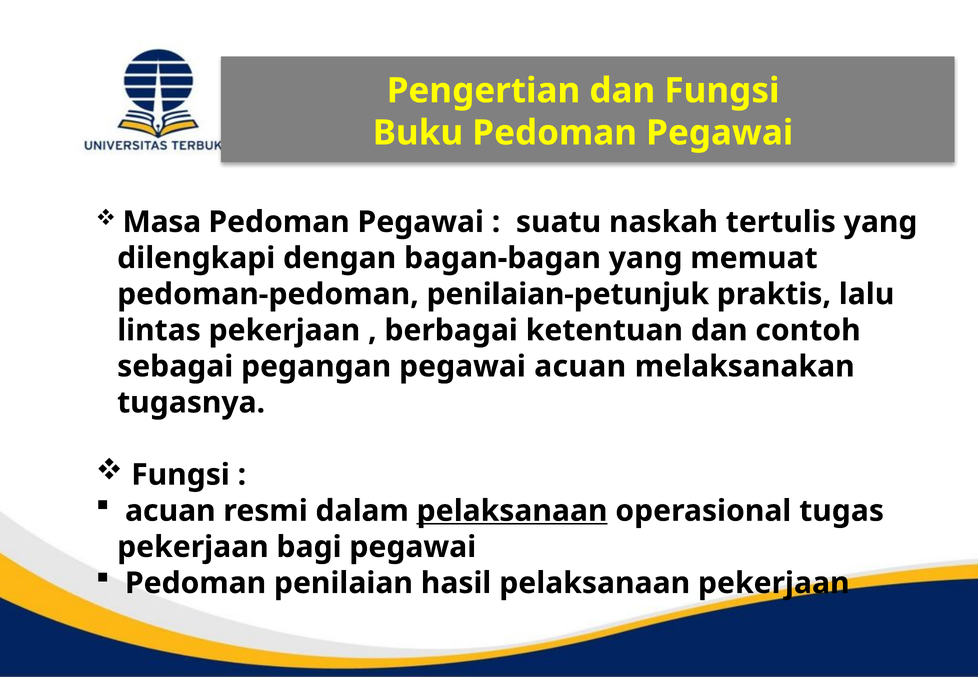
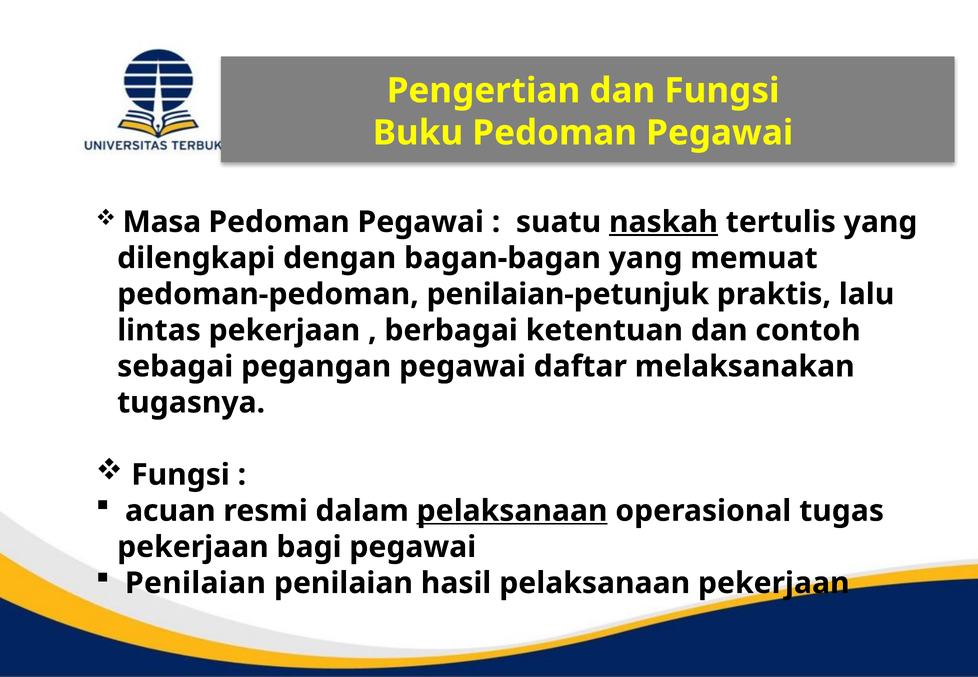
naskah underline: none -> present
pegawai acuan: acuan -> daftar
Pedoman at (196, 583): Pedoman -> Penilaian
